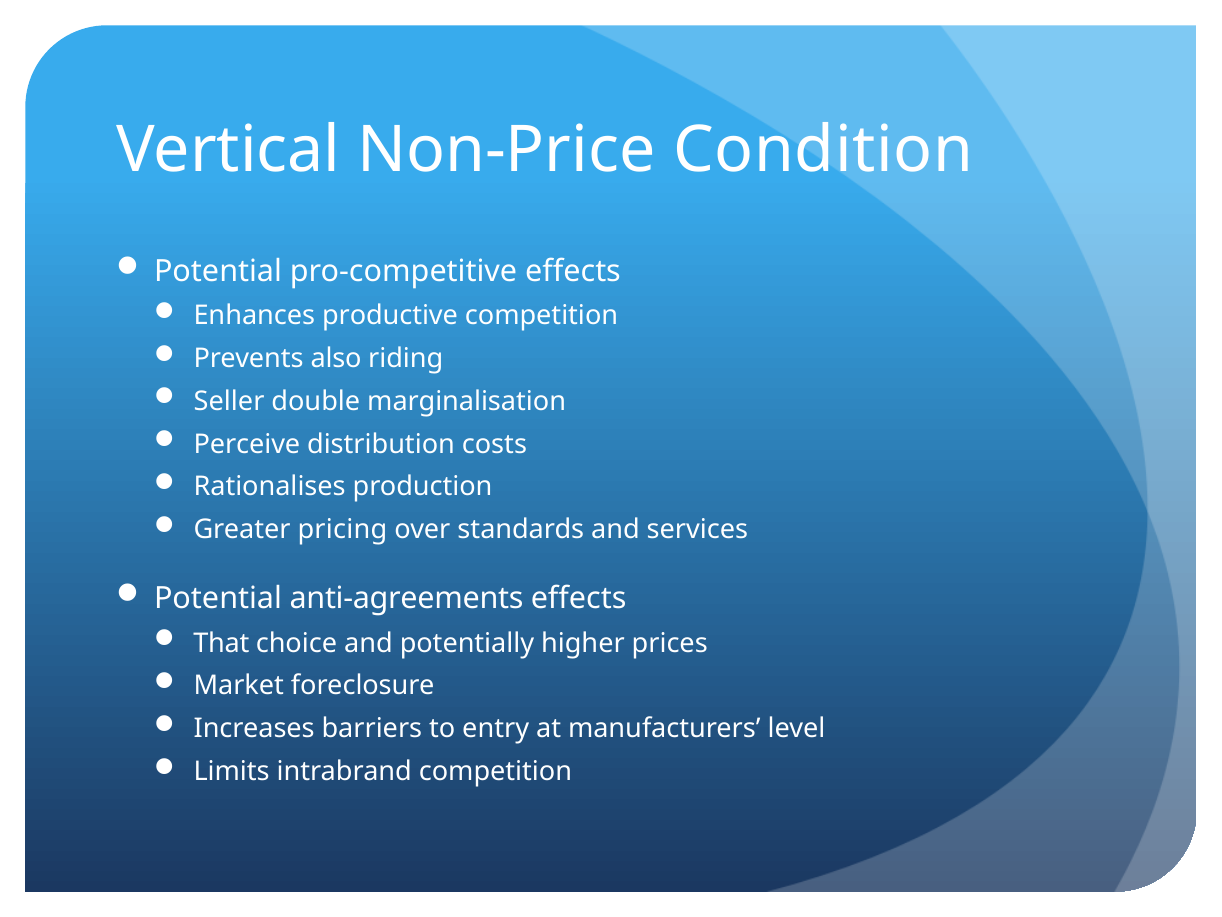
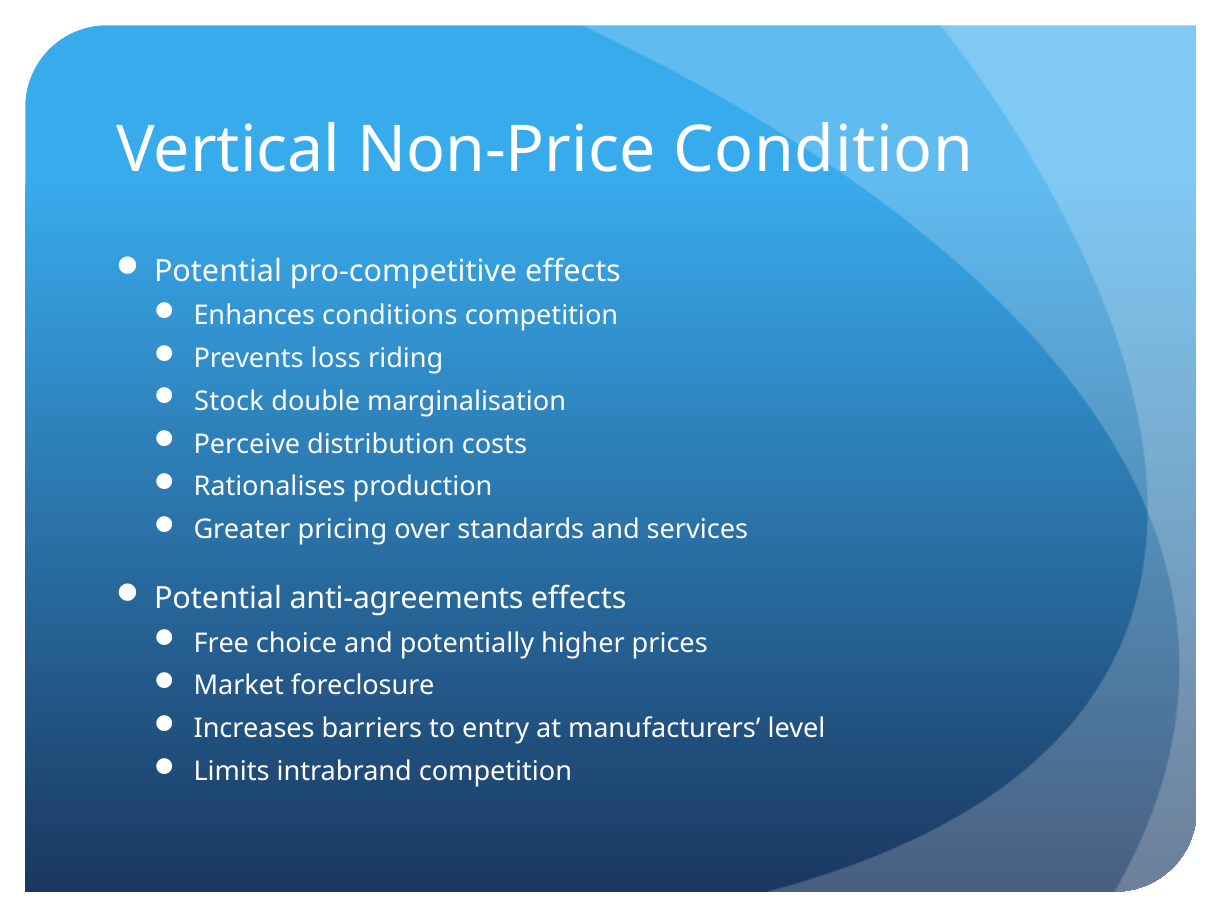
productive: productive -> conditions
also: also -> loss
Seller: Seller -> Stock
That: That -> Free
